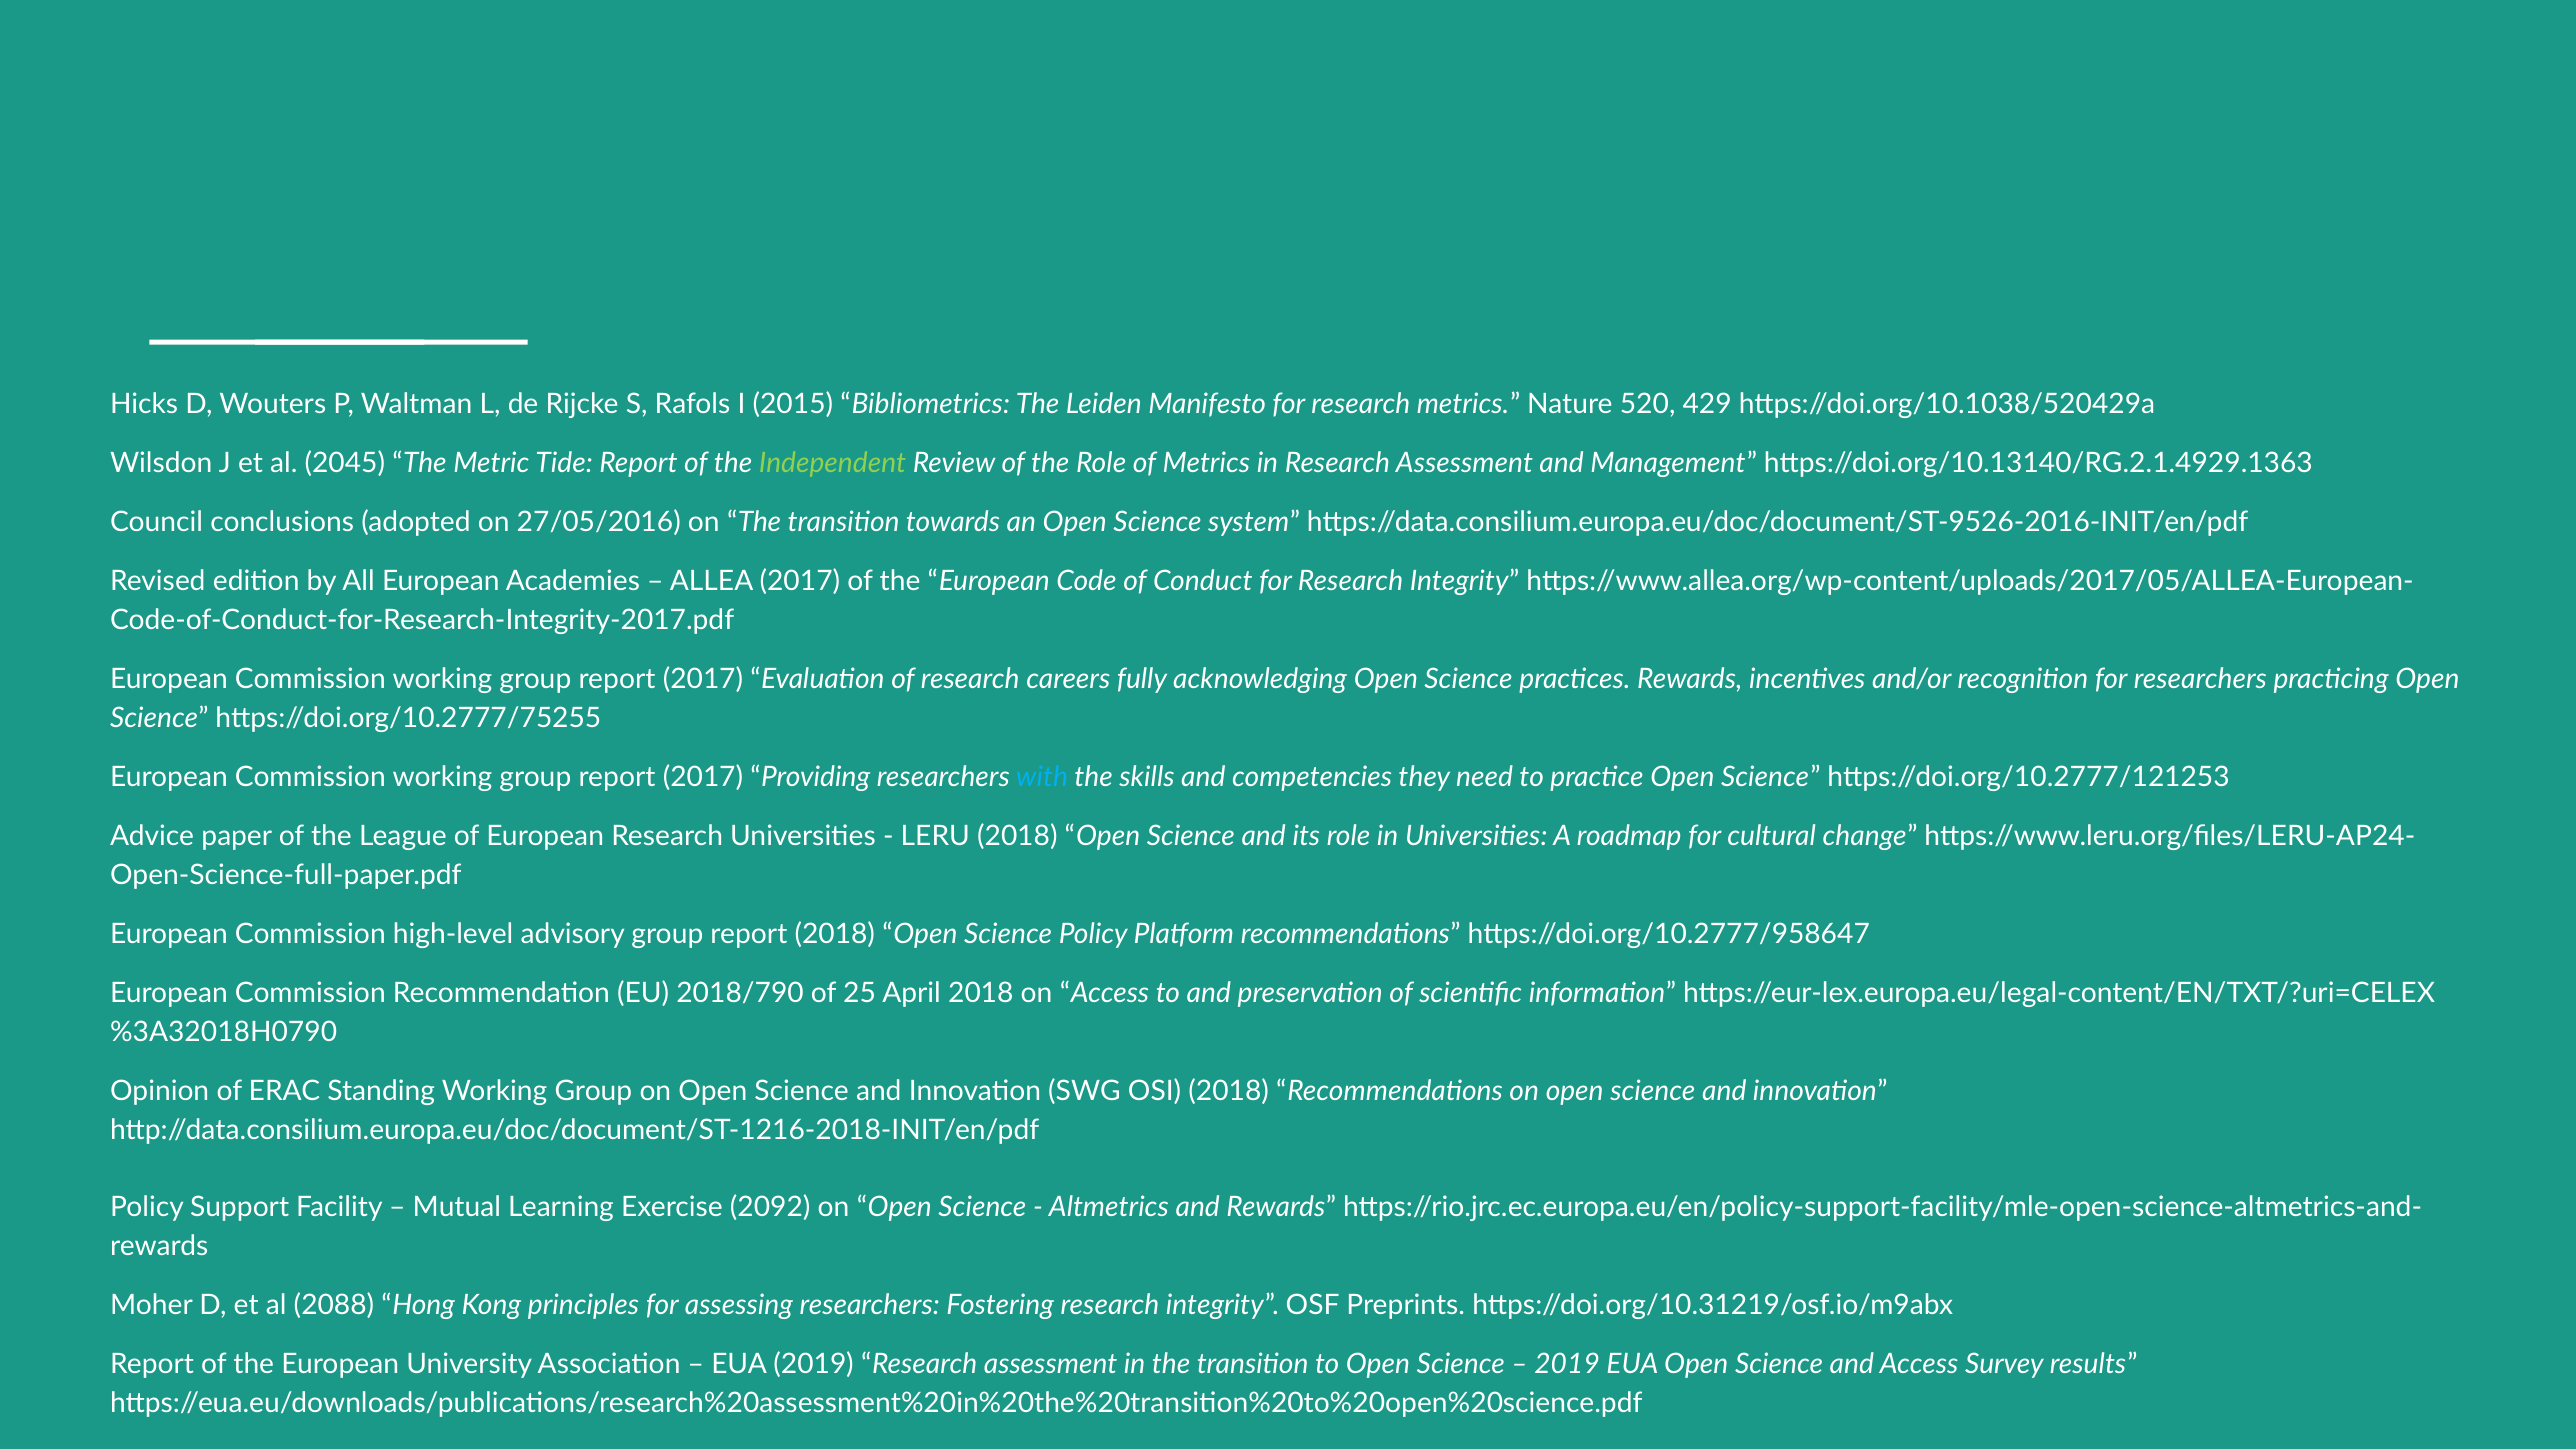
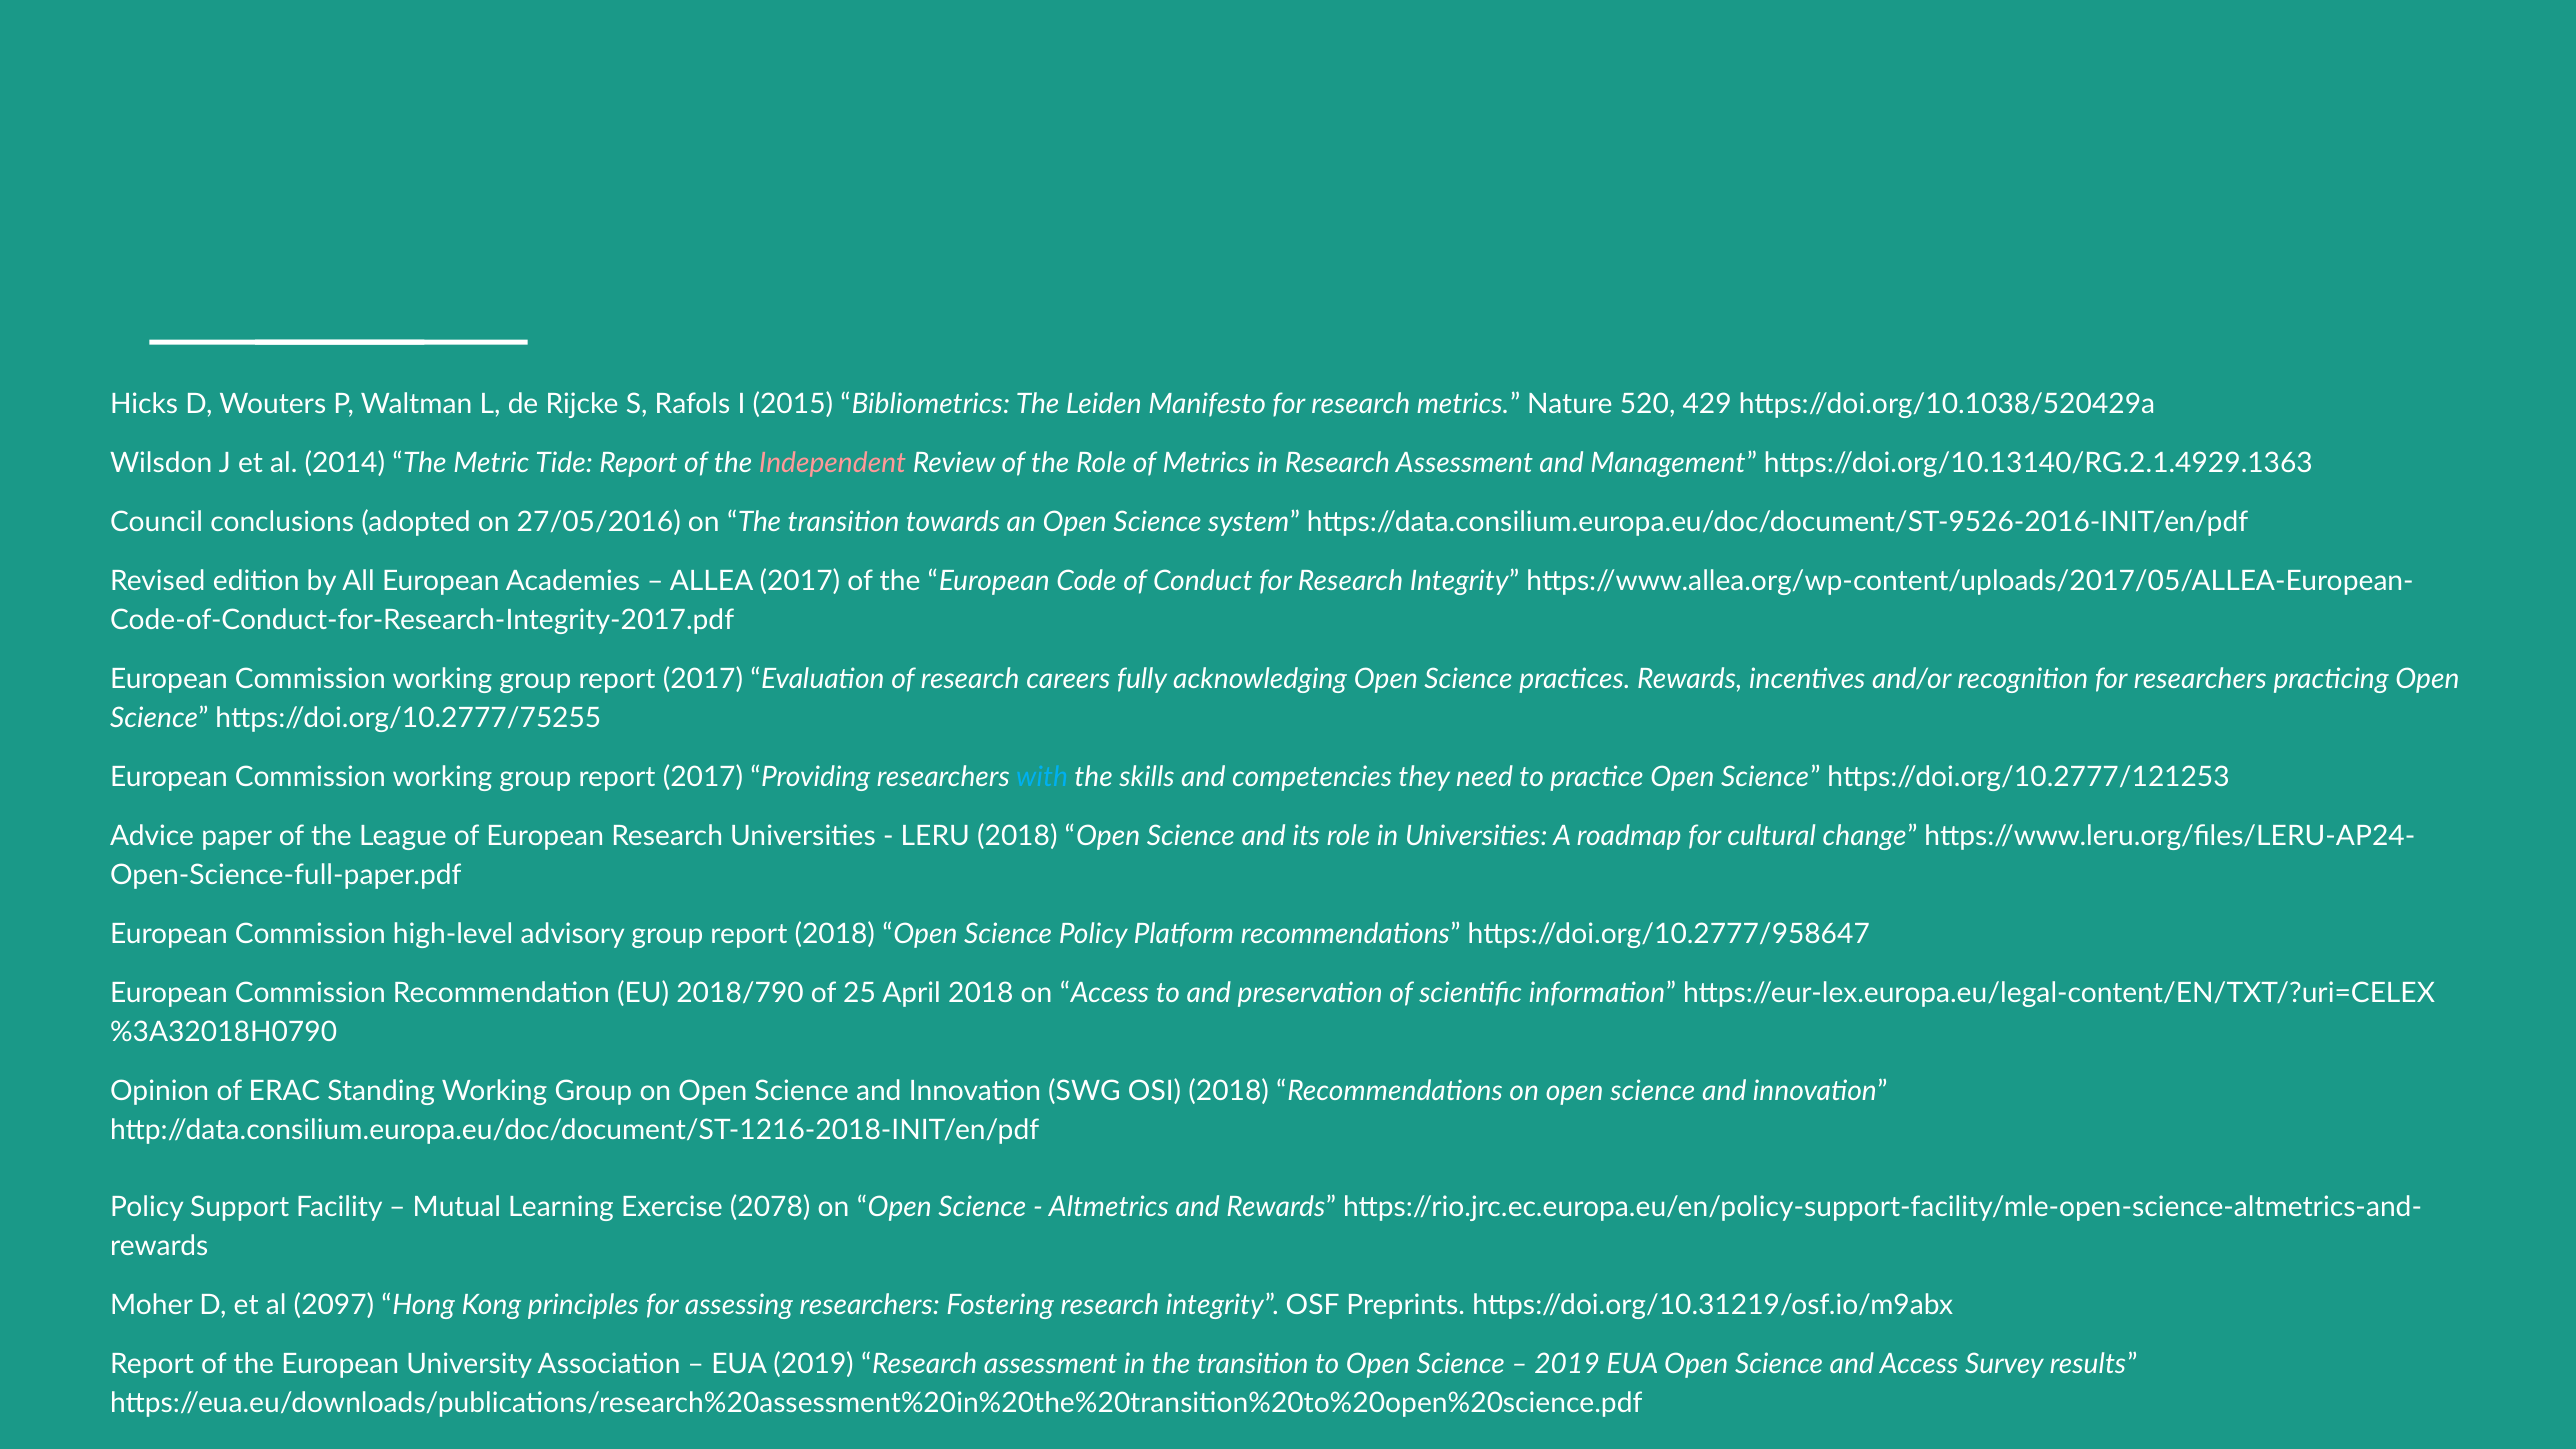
2045: 2045 -> 2014
Independent colour: light green -> pink
2092: 2092 -> 2078
2088: 2088 -> 2097
